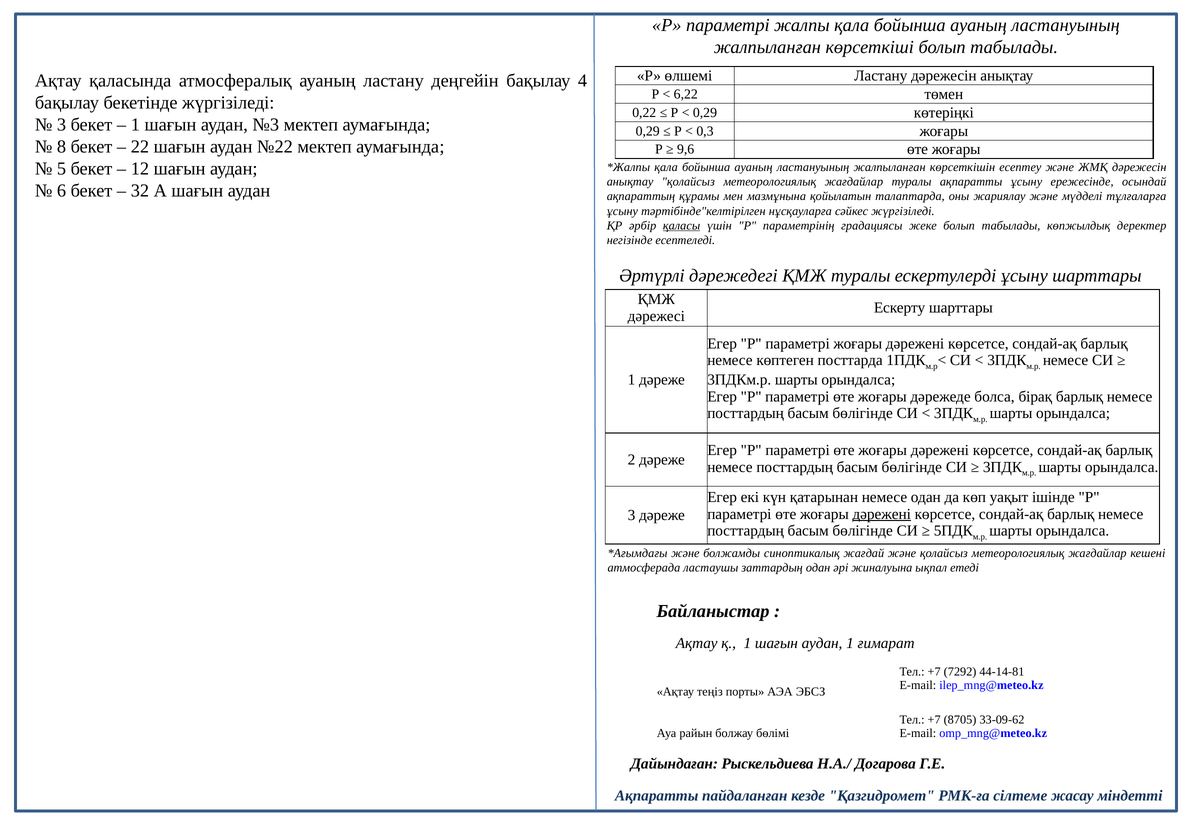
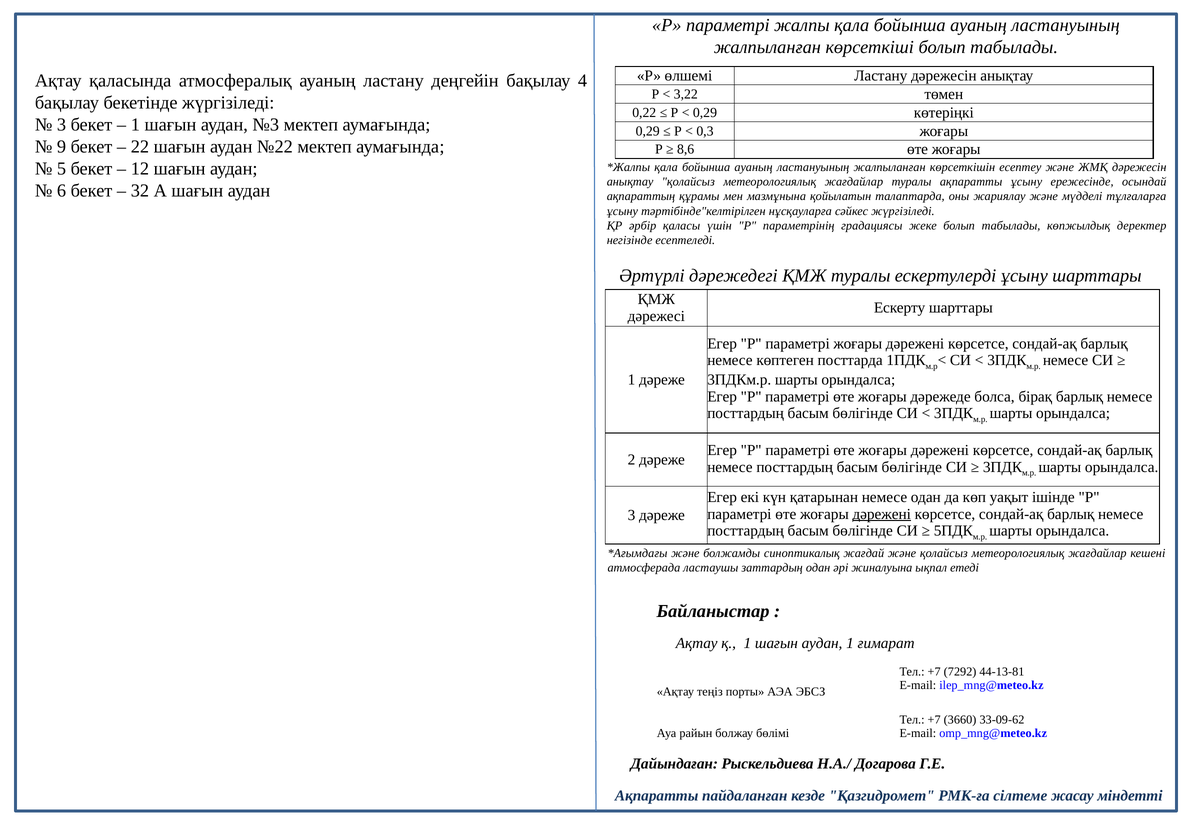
6,22: 6,22 -> 3,22
8: 8 -> 9
9,6: 9,6 -> 8,6
қаласы underline: present -> none
44-14-81: 44-14-81 -> 44-13-81
8705: 8705 -> 3660
